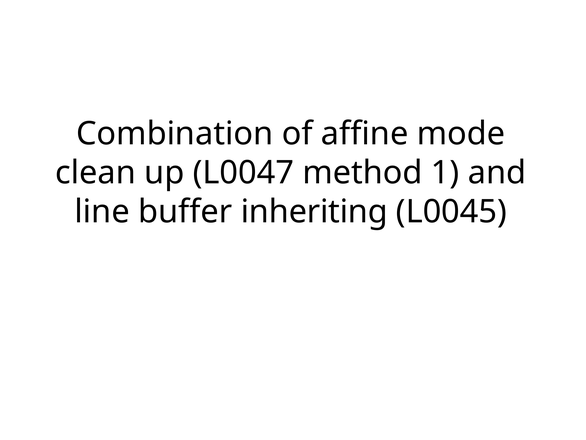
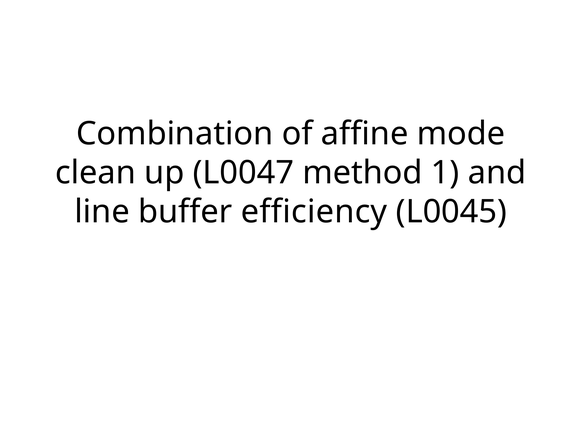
inheriting: inheriting -> efficiency
